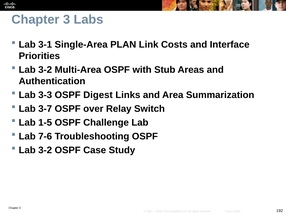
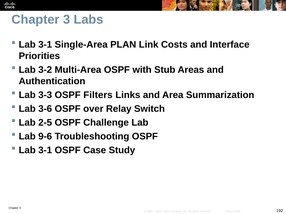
Digest: Digest -> Filters
3-7: 3-7 -> 3-6
1-5: 1-5 -> 2-5
7-6: 7-6 -> 9-6
3-2 at (45, 151): 3-2 -> 3-1
